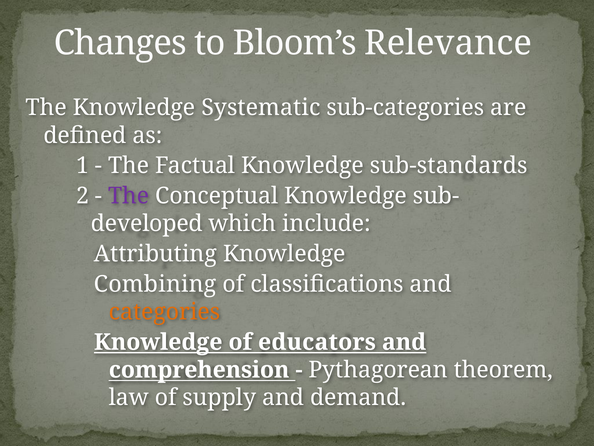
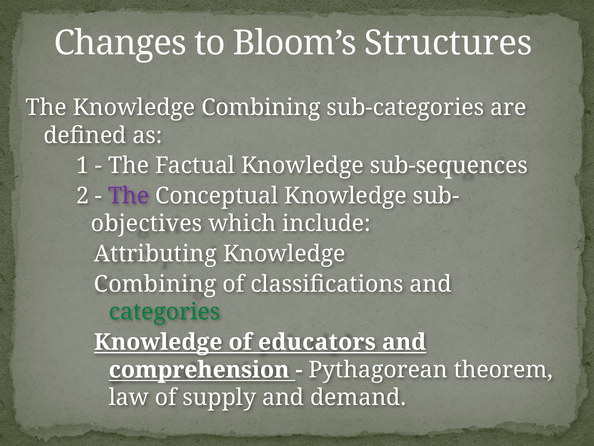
Relevance: Relevance -> Structures
The Knowledge Systematic: Systematic -> Combining
sub-standards: sub-standards -> sub-sequences
developed: developed -> objectives
categories colour: orange -> green
